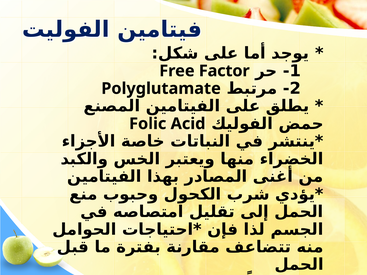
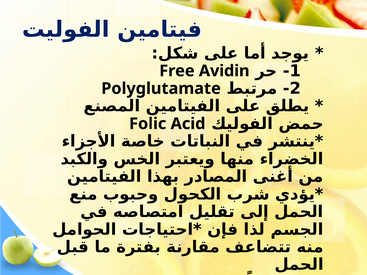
Factor: Factor -> Avidin
